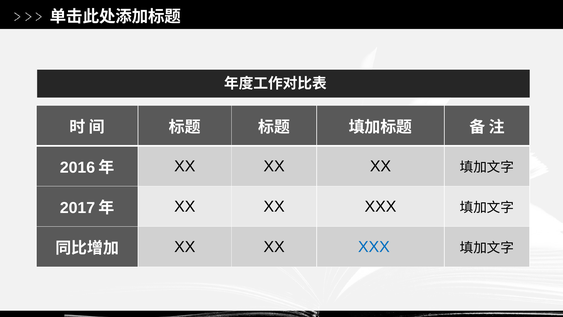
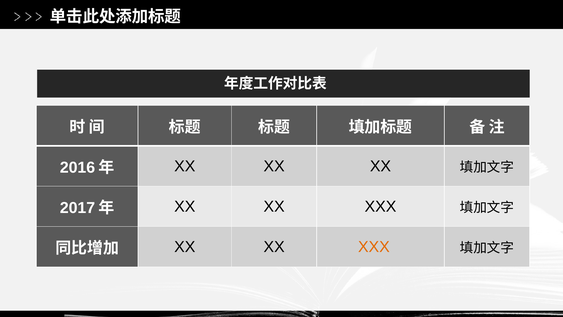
XXX at (374, 247) colour: blue -> orange
